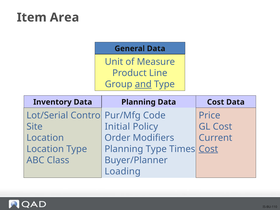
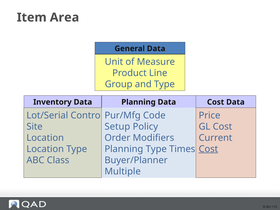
and underline: present -> none
Initial: Initial -> Setup
Loading: Loading -> Multiple
